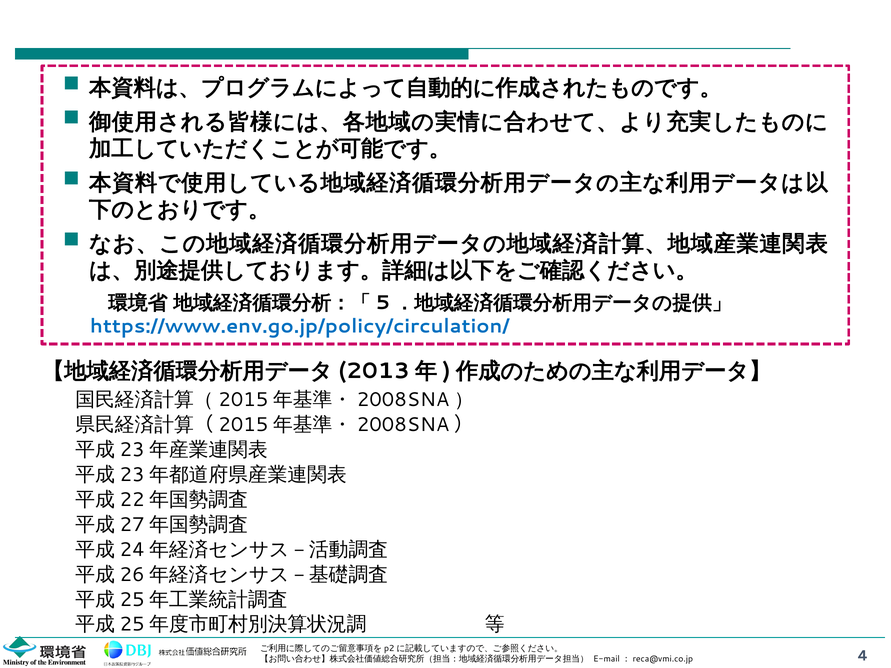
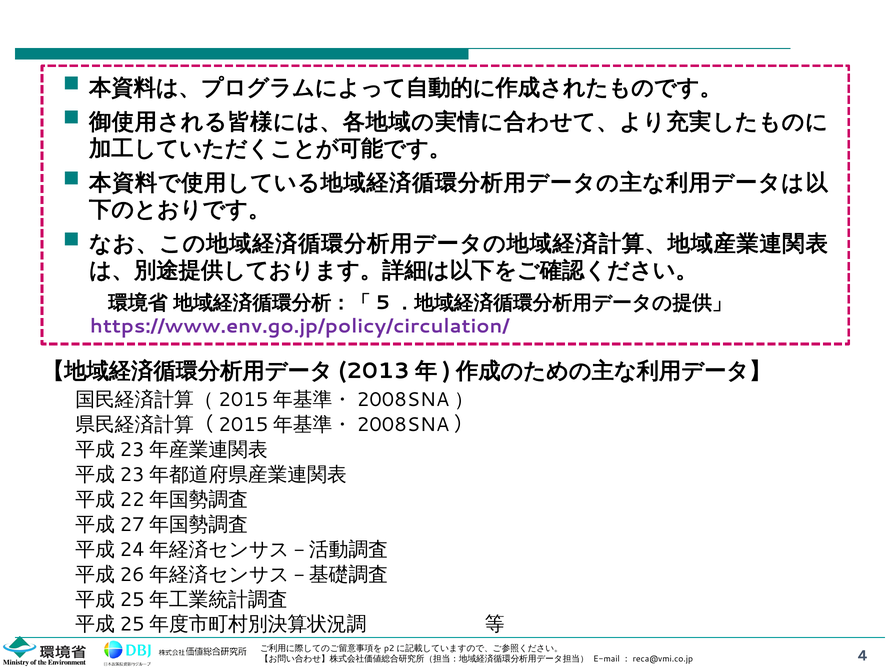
https://www.env.go.jp/policy/circulation/ colour: blue -> purple
